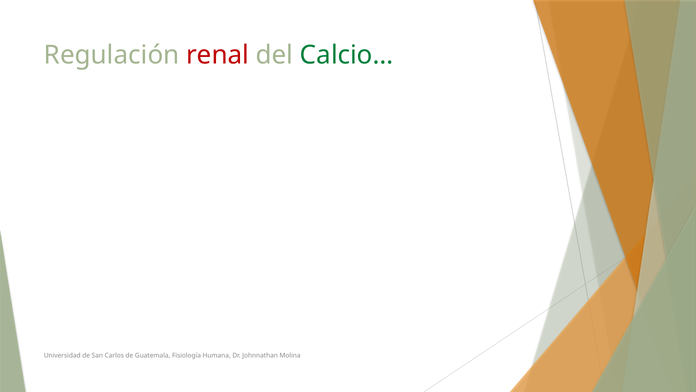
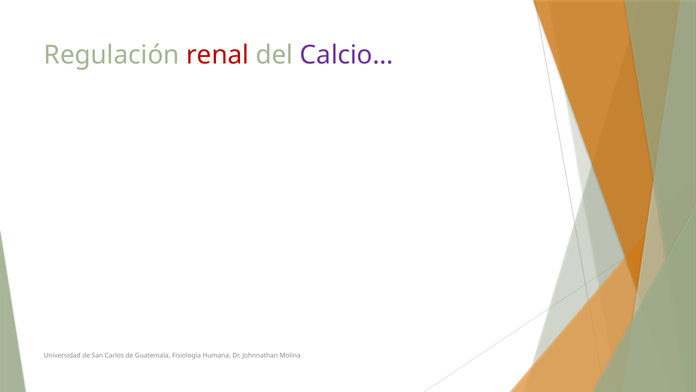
Calcio… colour: green -> purple
